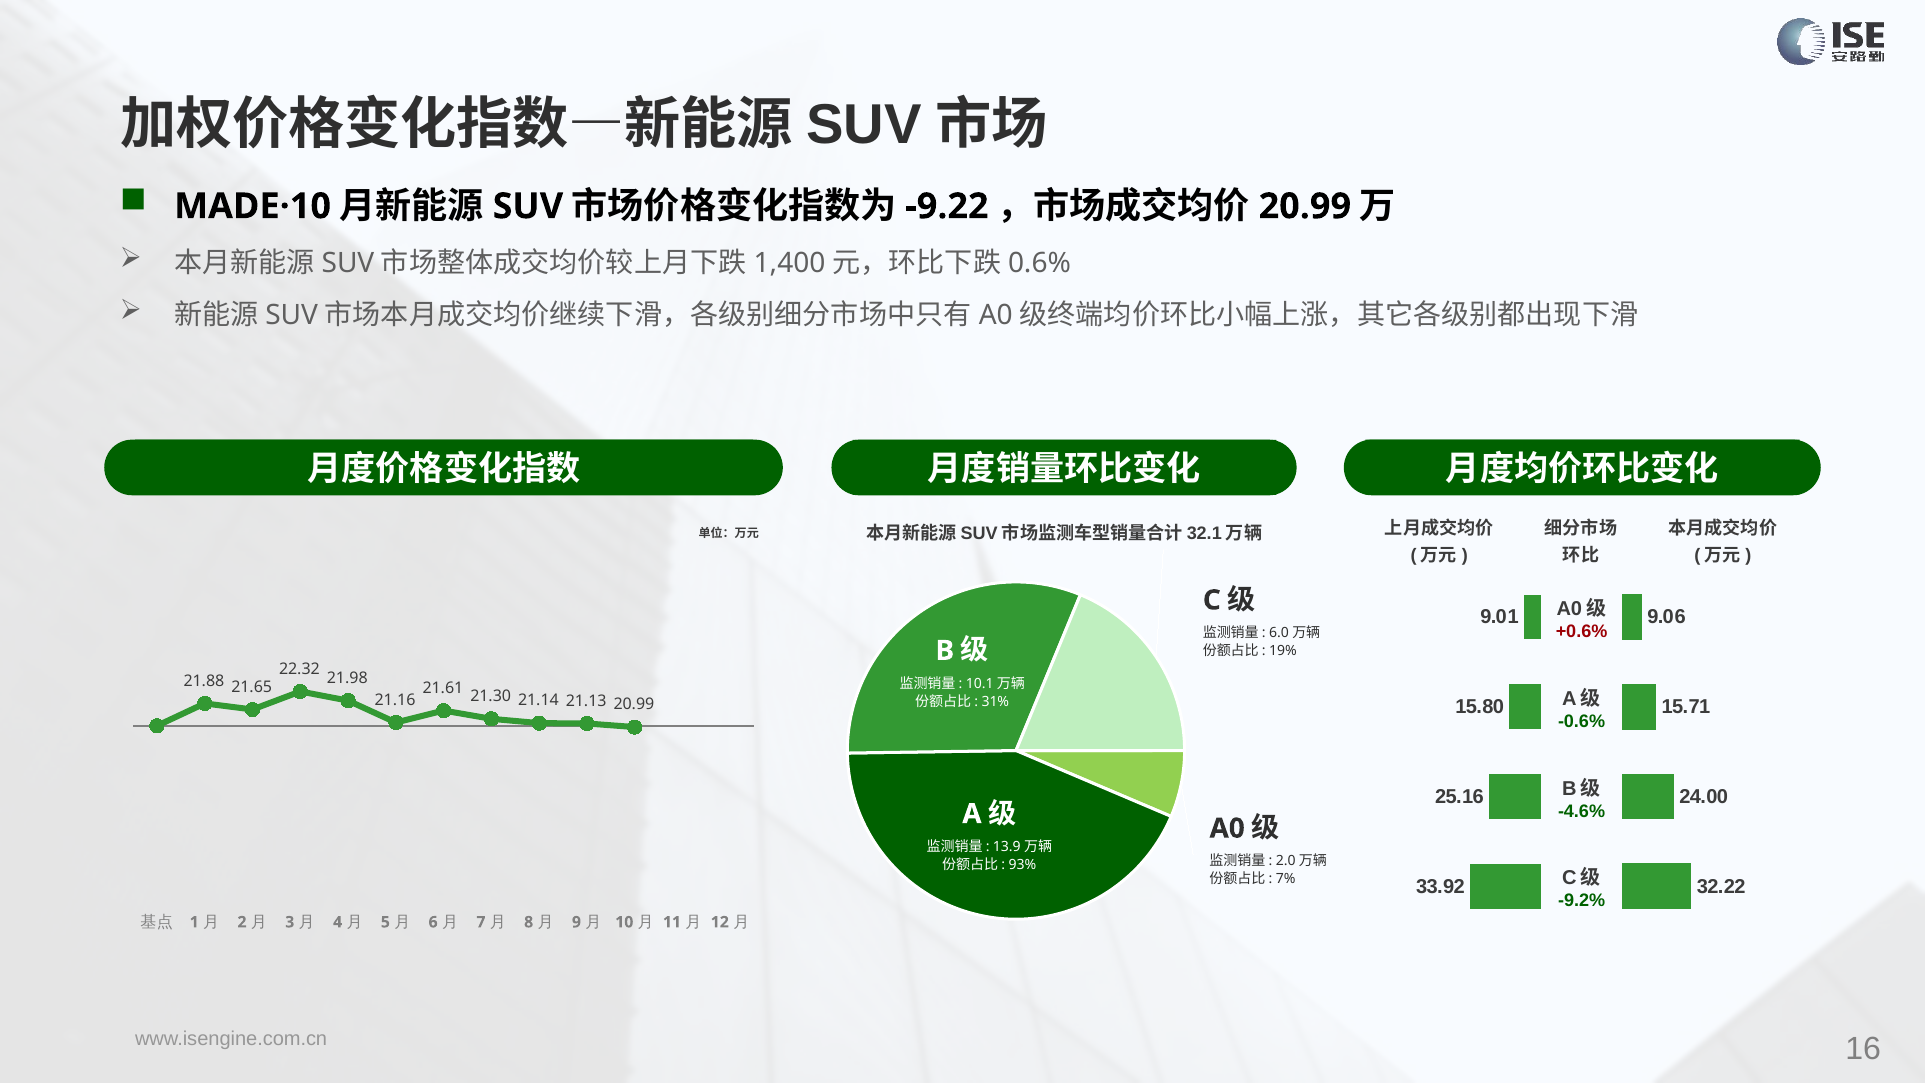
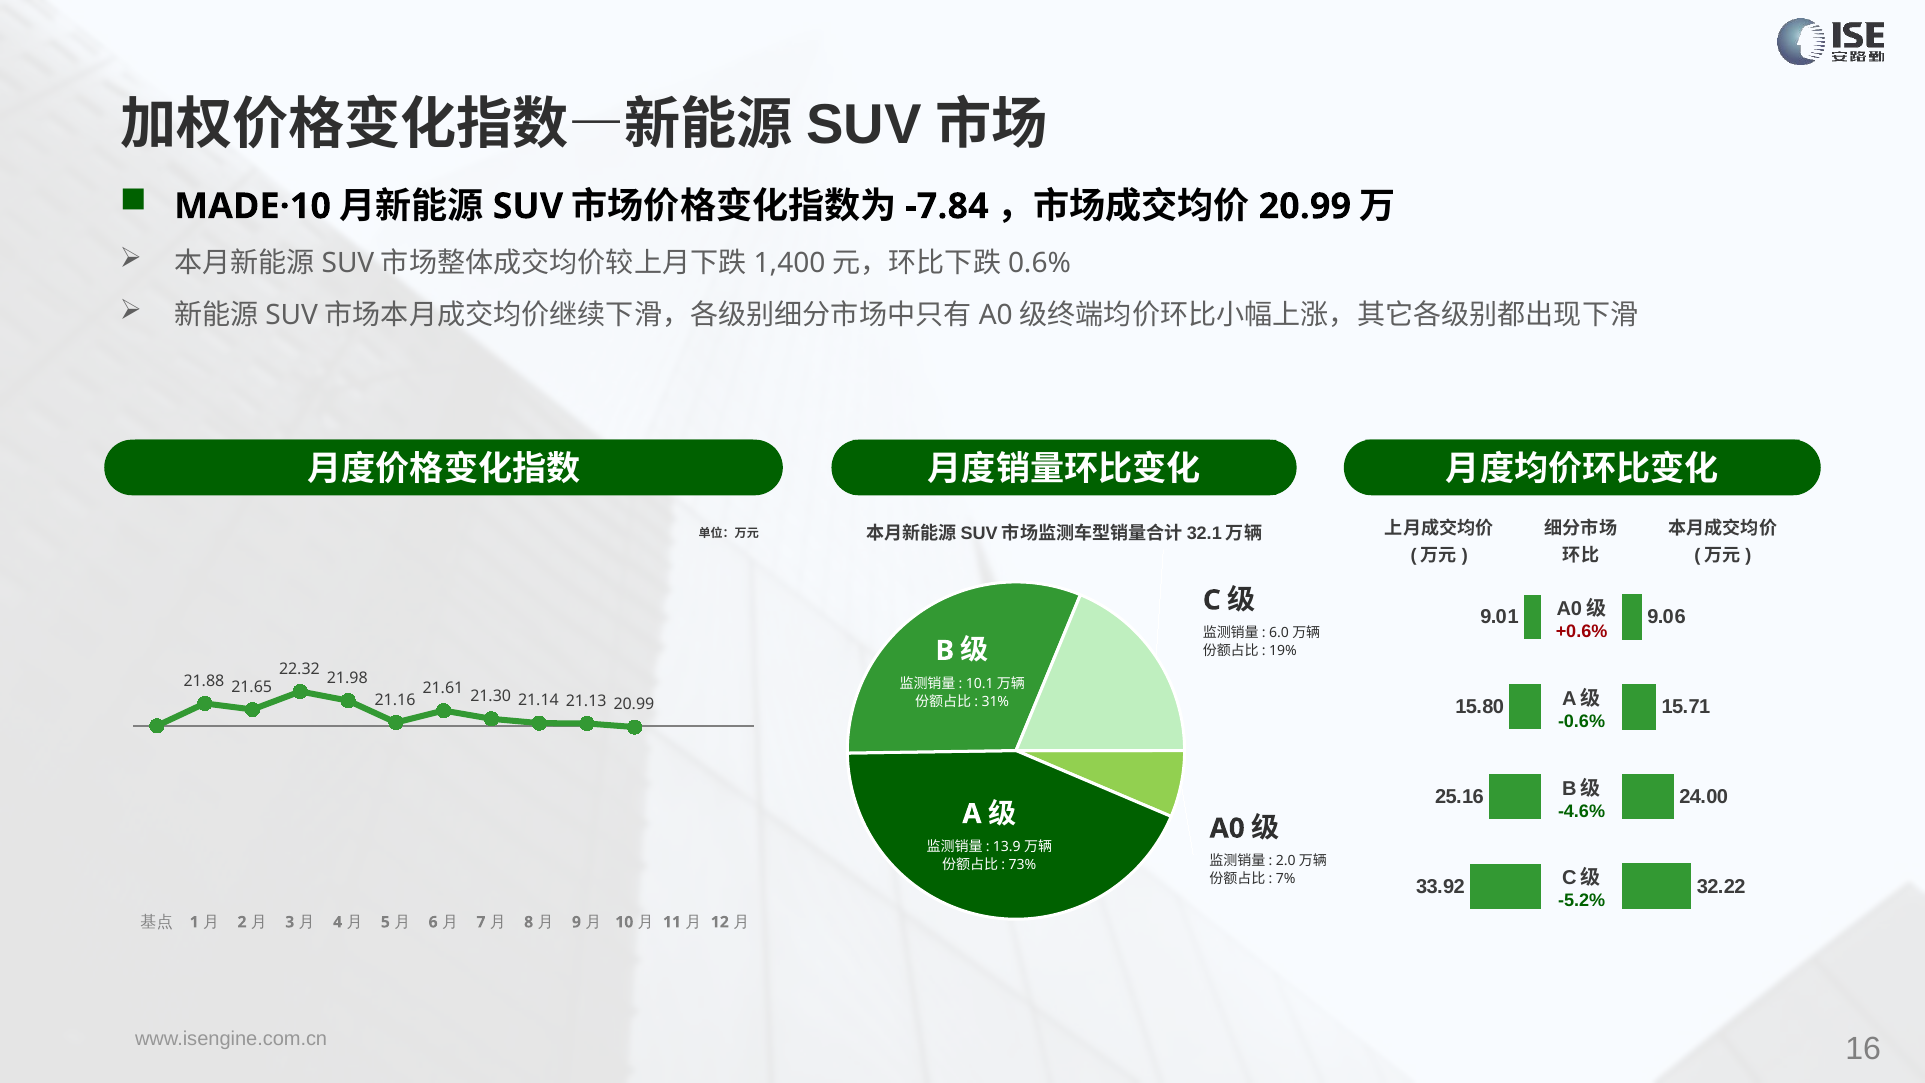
-9.22: -9.22 -> -7.84
93%: 93% -> 73%
-9.2%: -9.2% -> -5.2%
